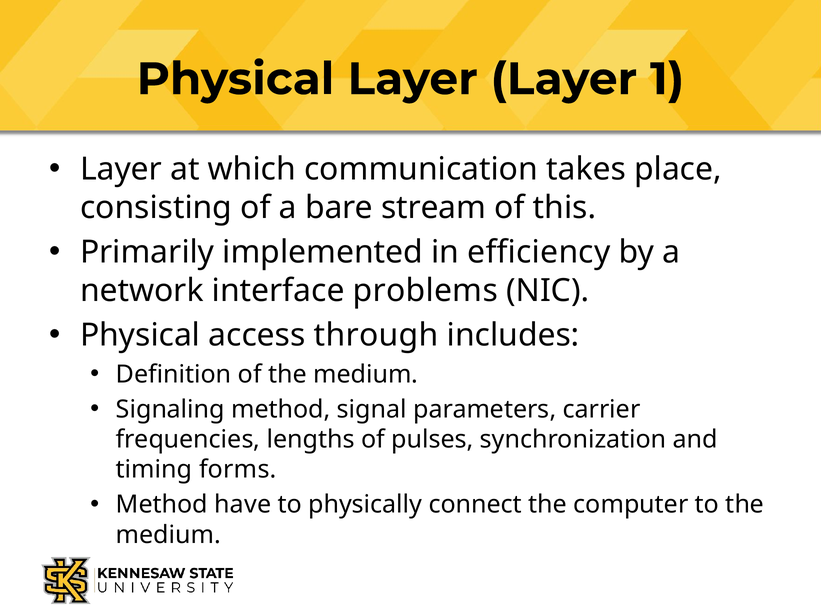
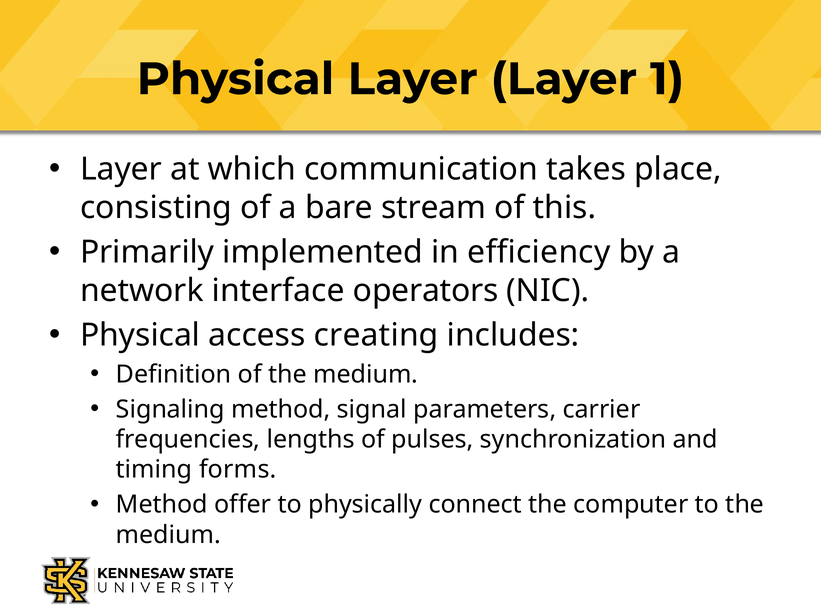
problems: problems -> operators
through: through -> creating
have: have -> offer
